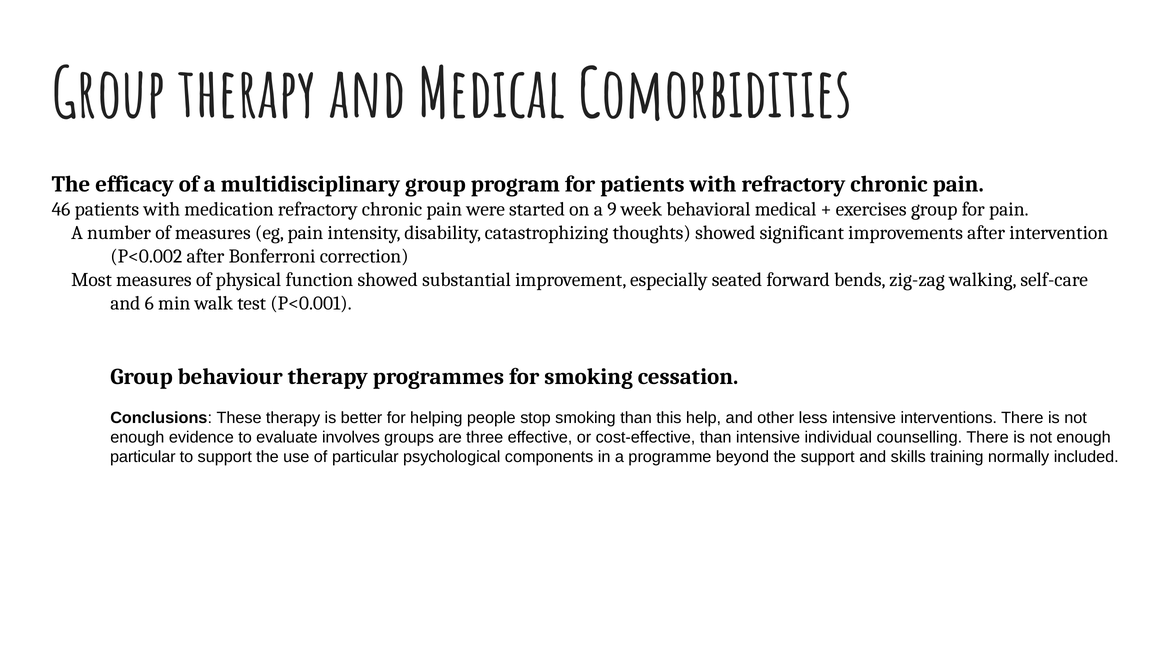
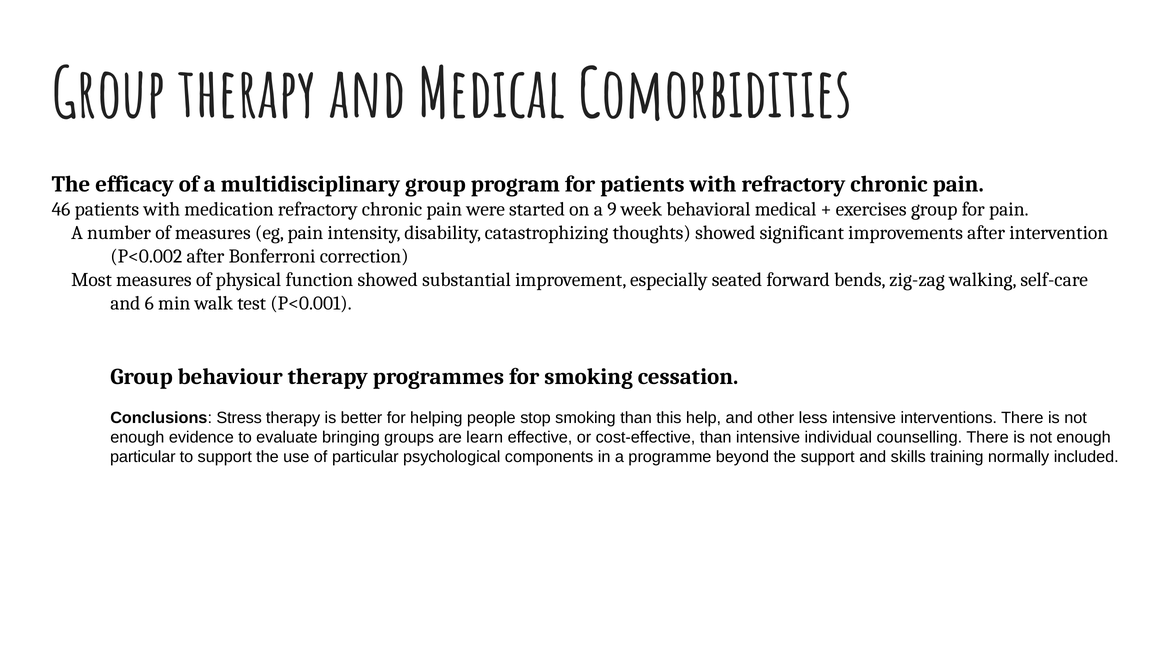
These: These -> Stress
involves: involves -> bringing
three: three -> learn
